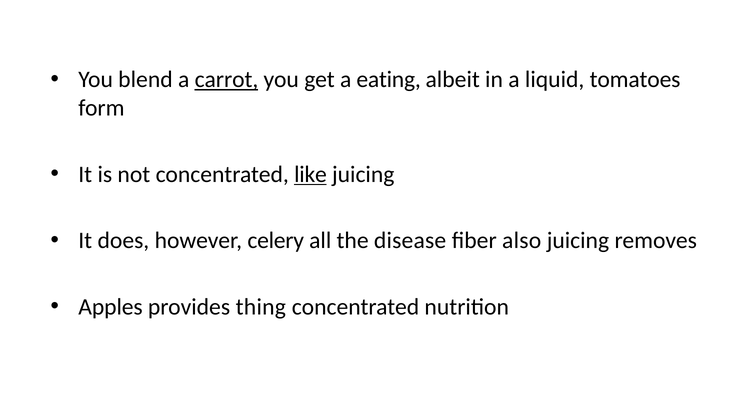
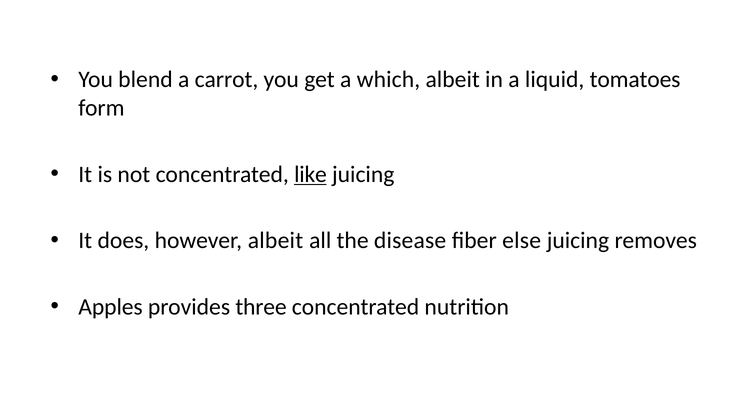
carrot underline: present -> none
eating: eating -> which
however celery: celery -> albeit
also: also -> else
thing: thing -> three
